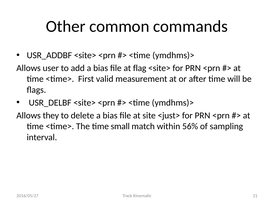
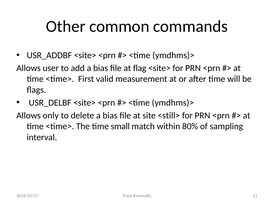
they: they -> only
<just>: <just> -> <still>
56%: 56% -> 80%
